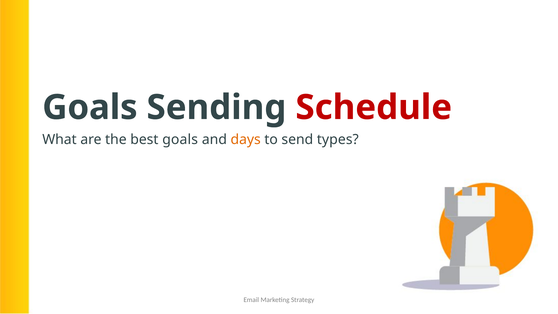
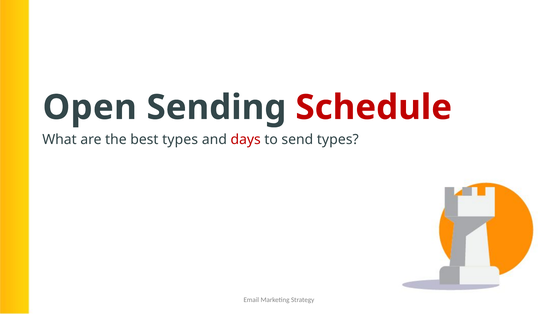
Goals at (90, 107): Goals -> Open
best goals: goals -> types
days colour: orange -> red
